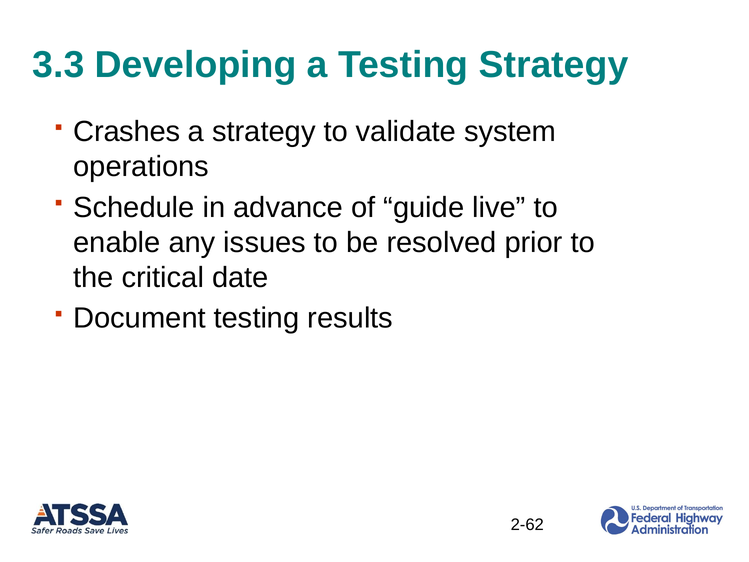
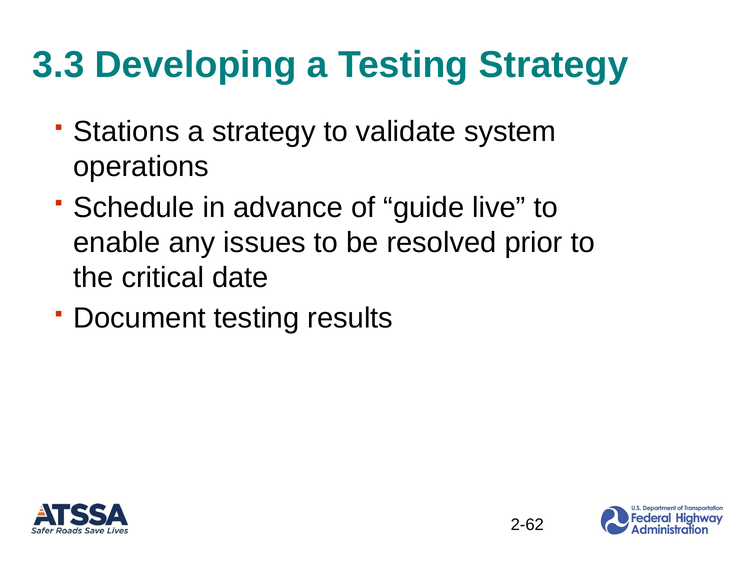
Crashes: Crashes -> Stations
